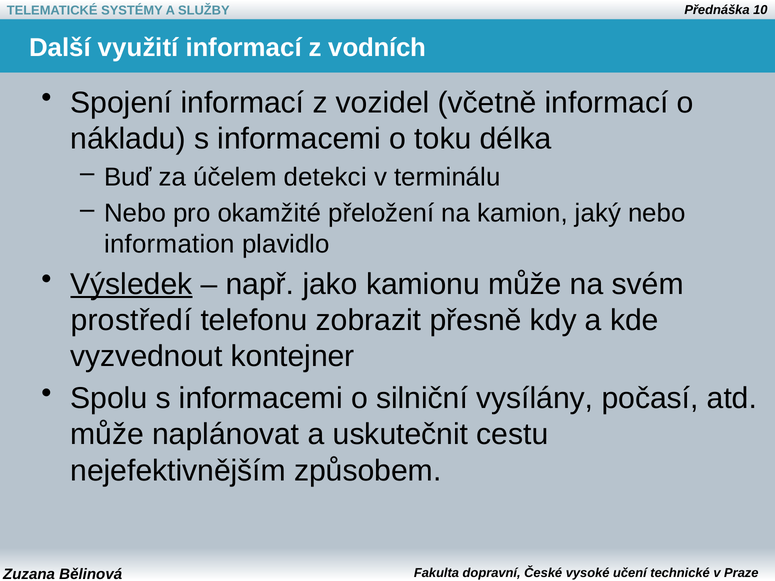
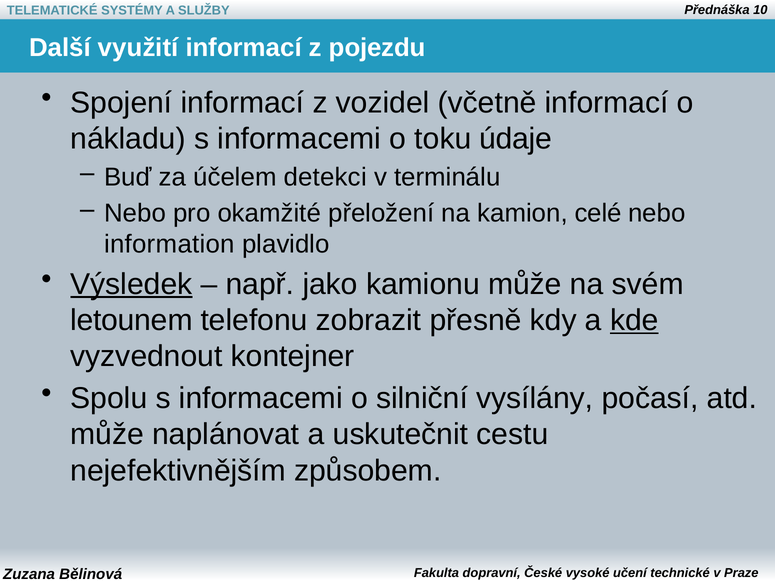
vodních: vodních -> pojezdu
délka: délka -> údaje
jaký: jaký -> celé
prostředí: prostředí -> letounem
kde underline: none -> present
